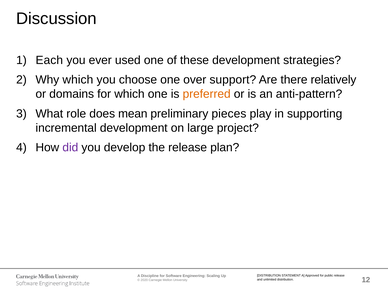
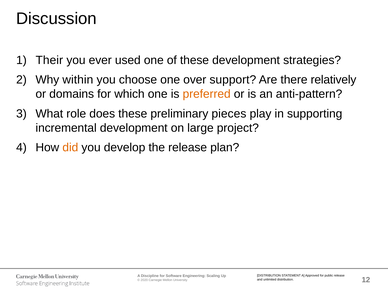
Each: Each -> Their
Why which: which -> within
does mean: mean -> these
did colour: purple -> orange
